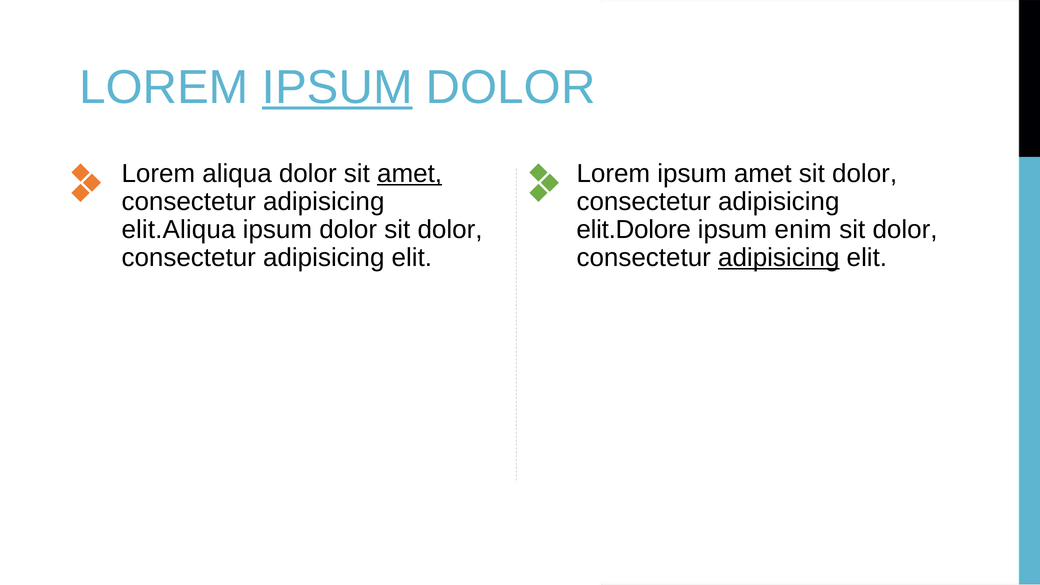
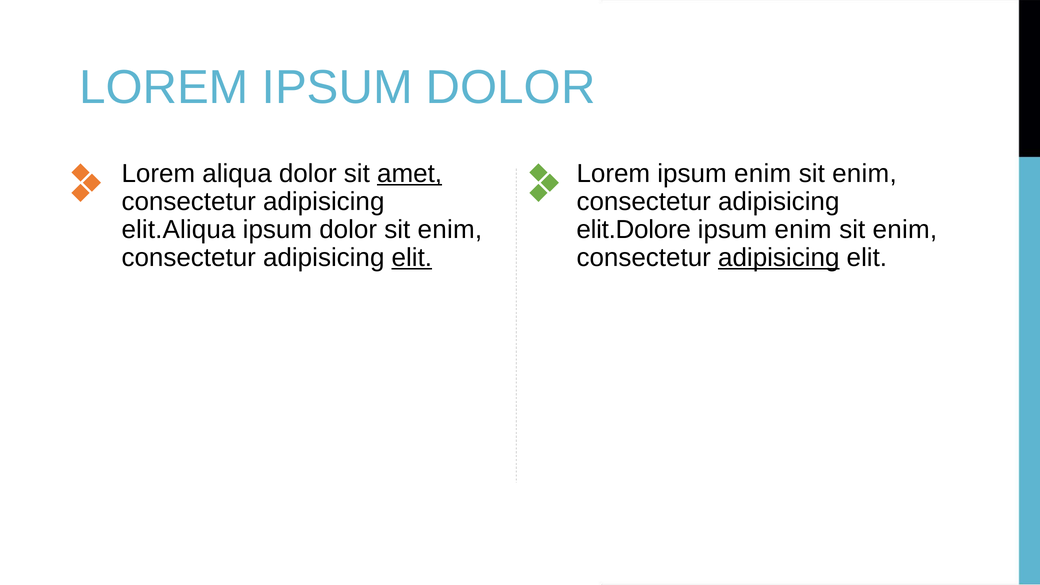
IPSUM at (337, 87) underline: present -> none
Lorem ipsum amet: amet -> enim
dolor at (865, 174): dolor -> enim
dolor sit dolor: dolor -> enim
dolor at (905, 230): dolor -> enim
elit at (412, 258) underline: none -> present
